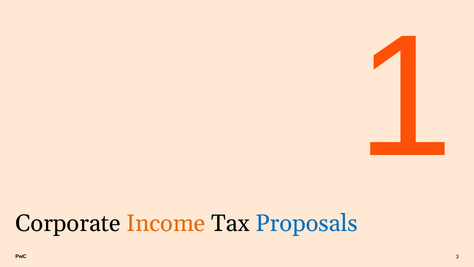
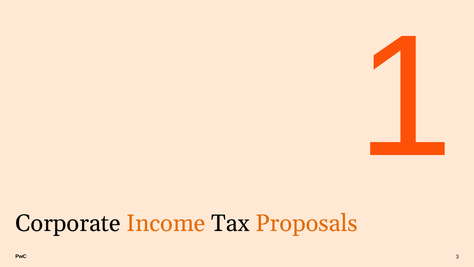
Proposals colour: blue -> orange
